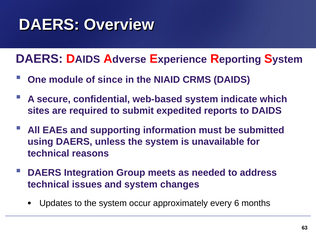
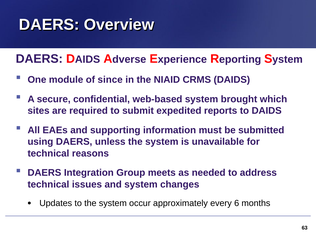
indicate: indicate -> brought
